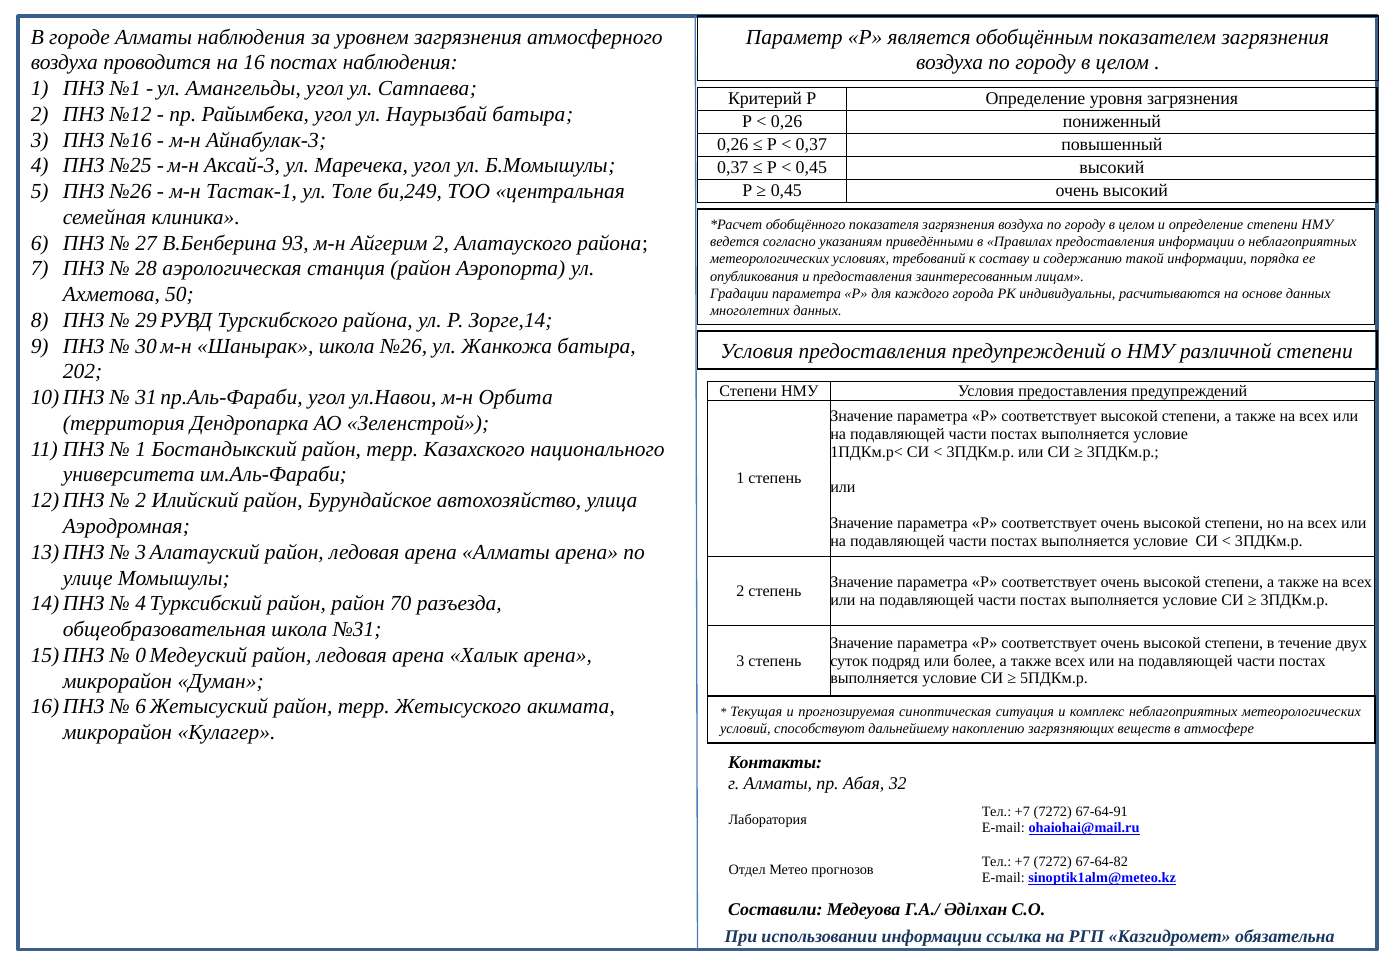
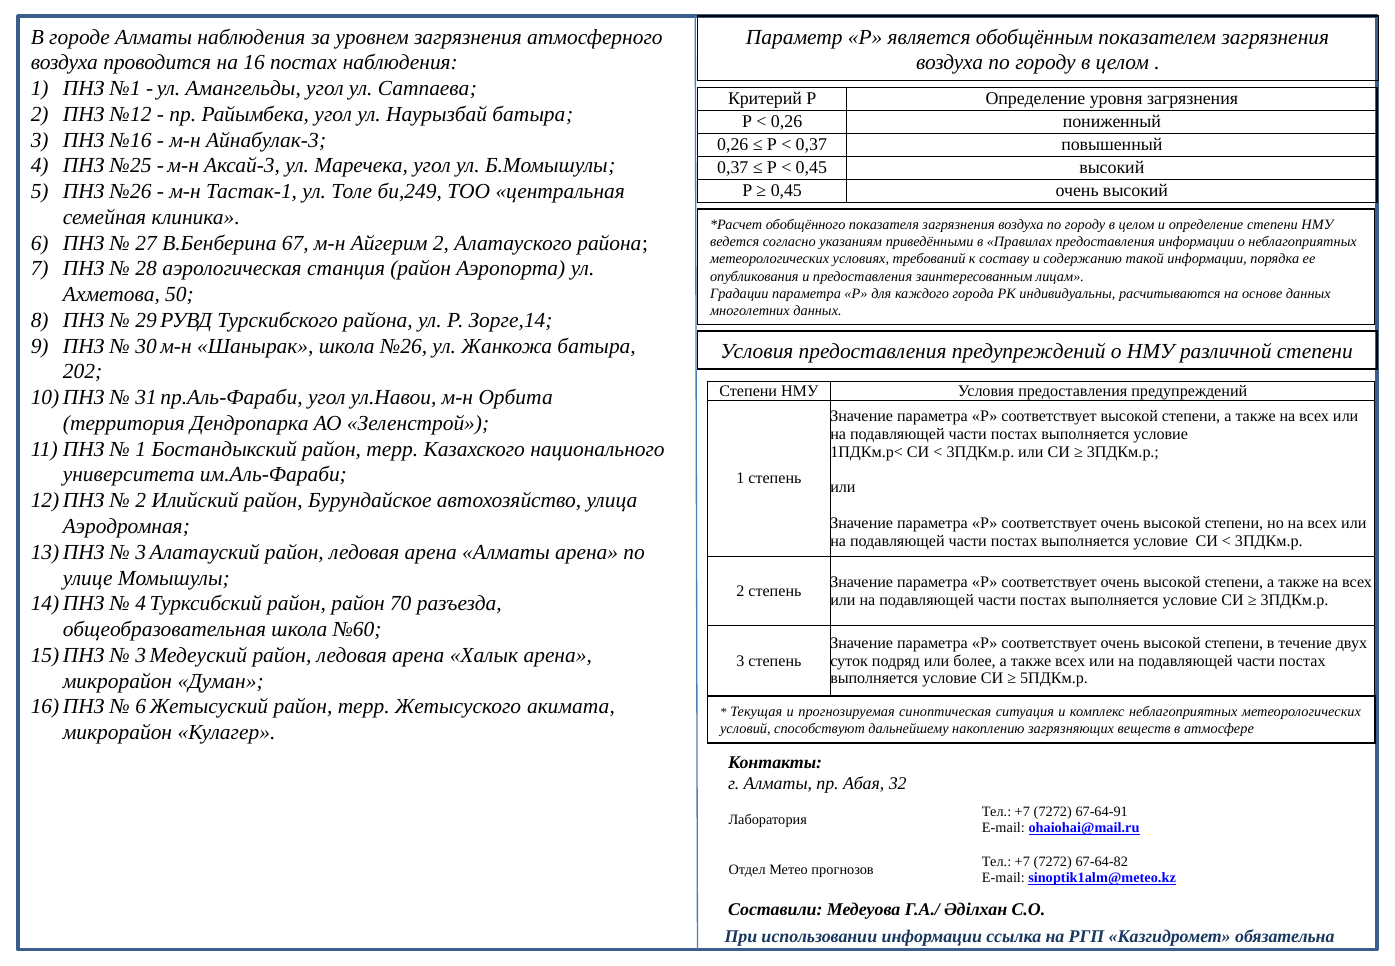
93: 93 -> 67
№31: №31 -> №60
0 at (141, 655): 0 -> 3
